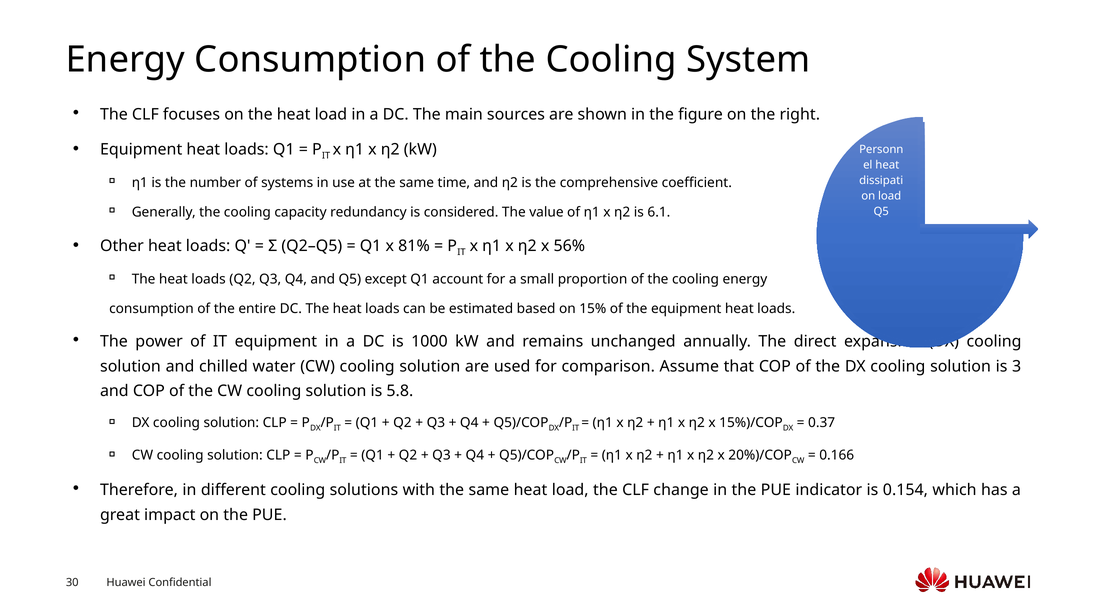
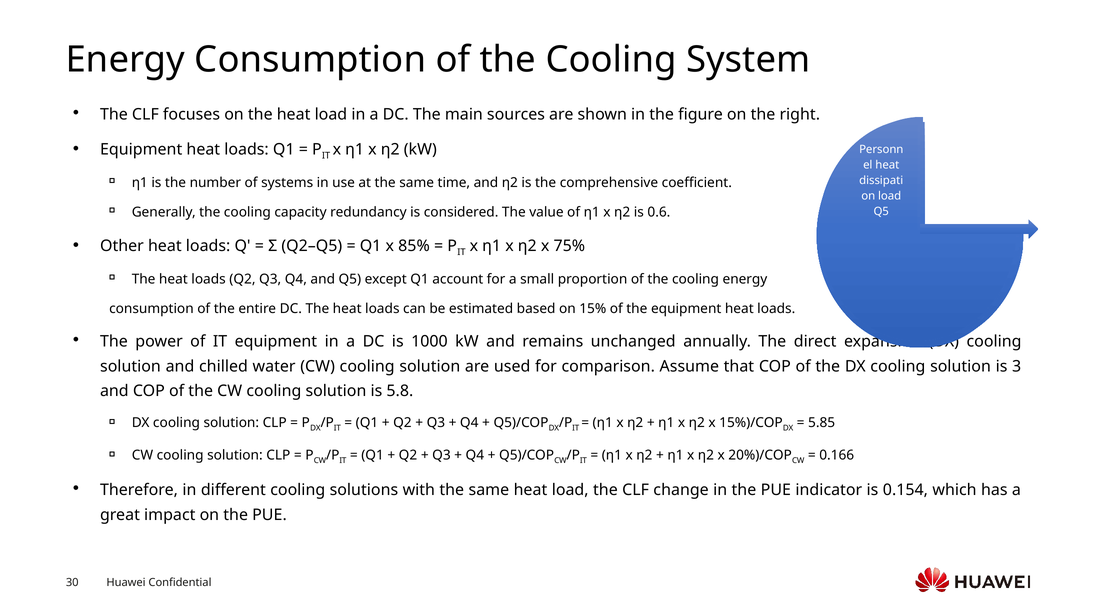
6.1: 6.1 -> 0.6
81%: 81% -> 85%
56%: 56% -> 75%
0.37: 0.37 -> 5.85
